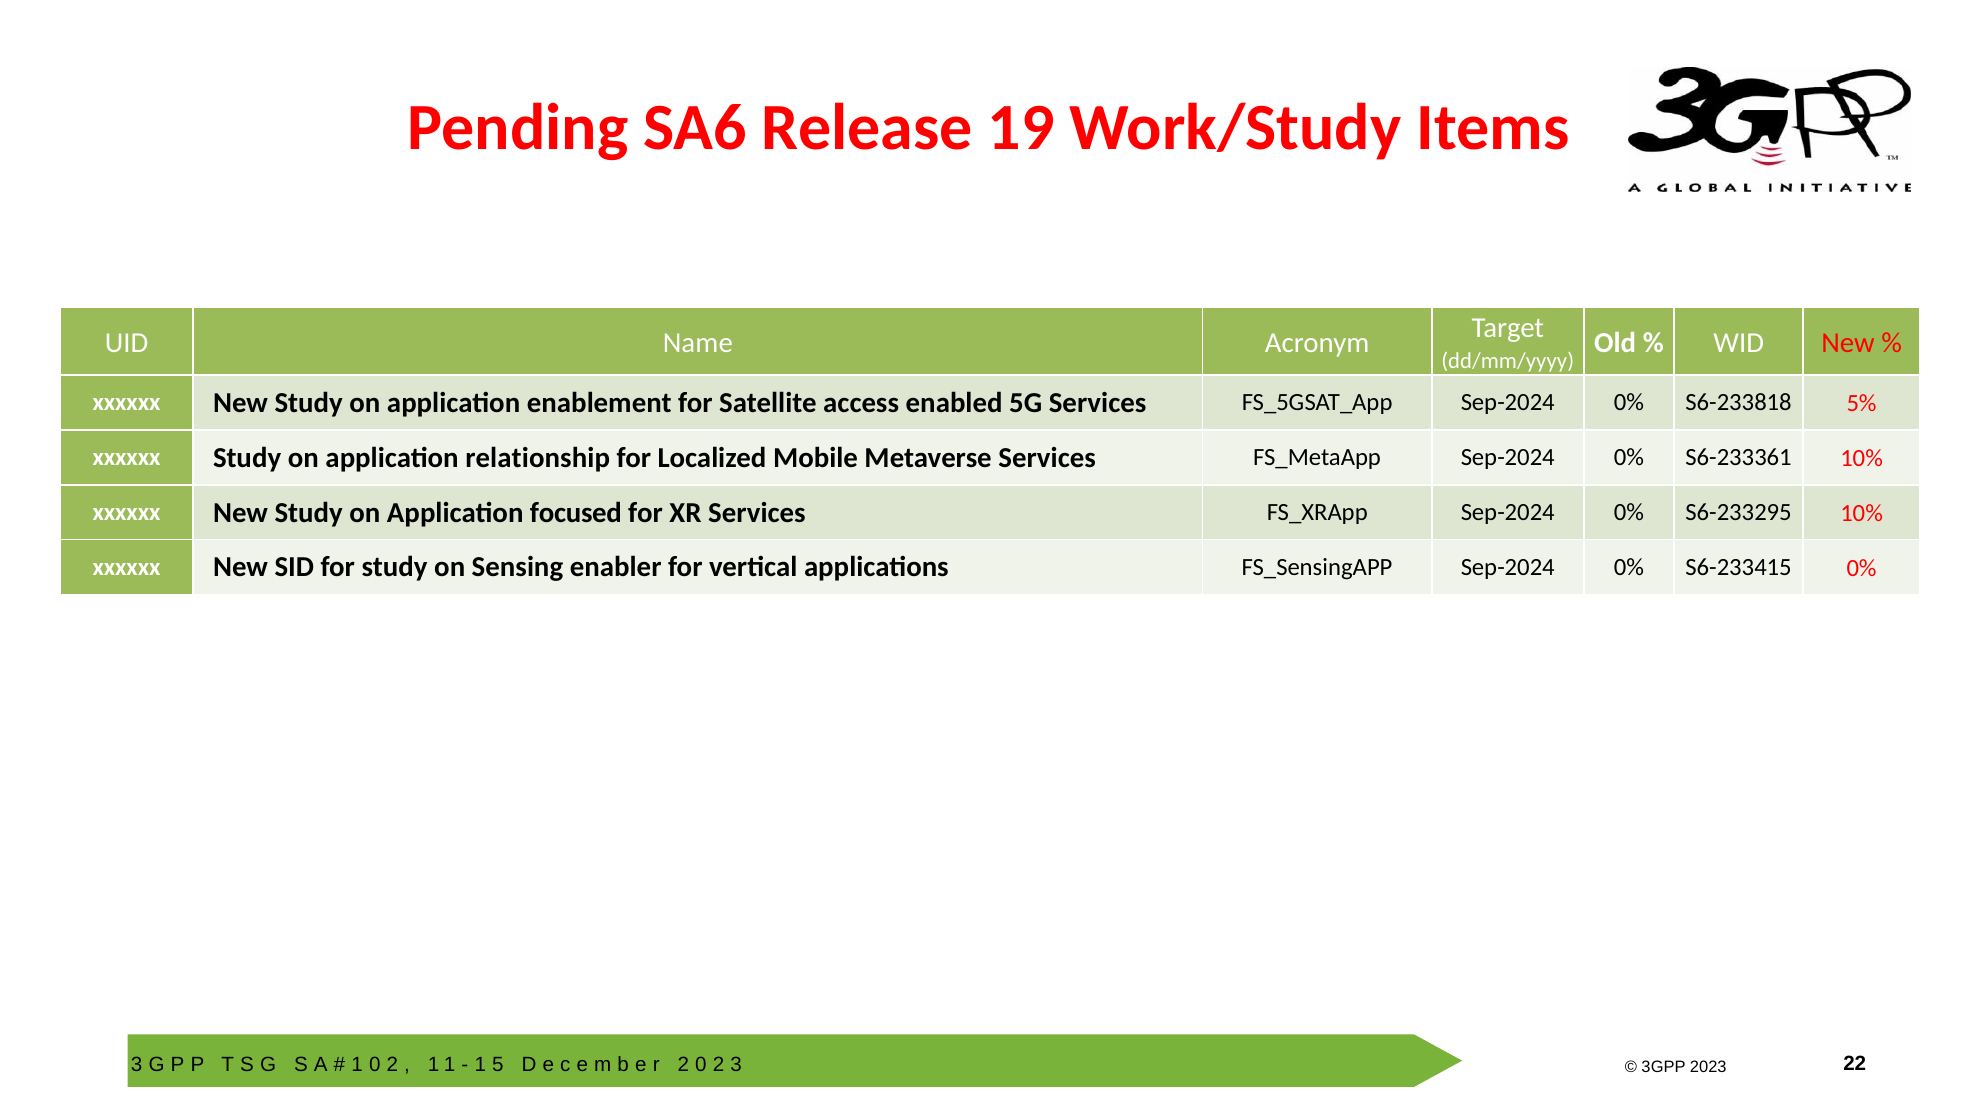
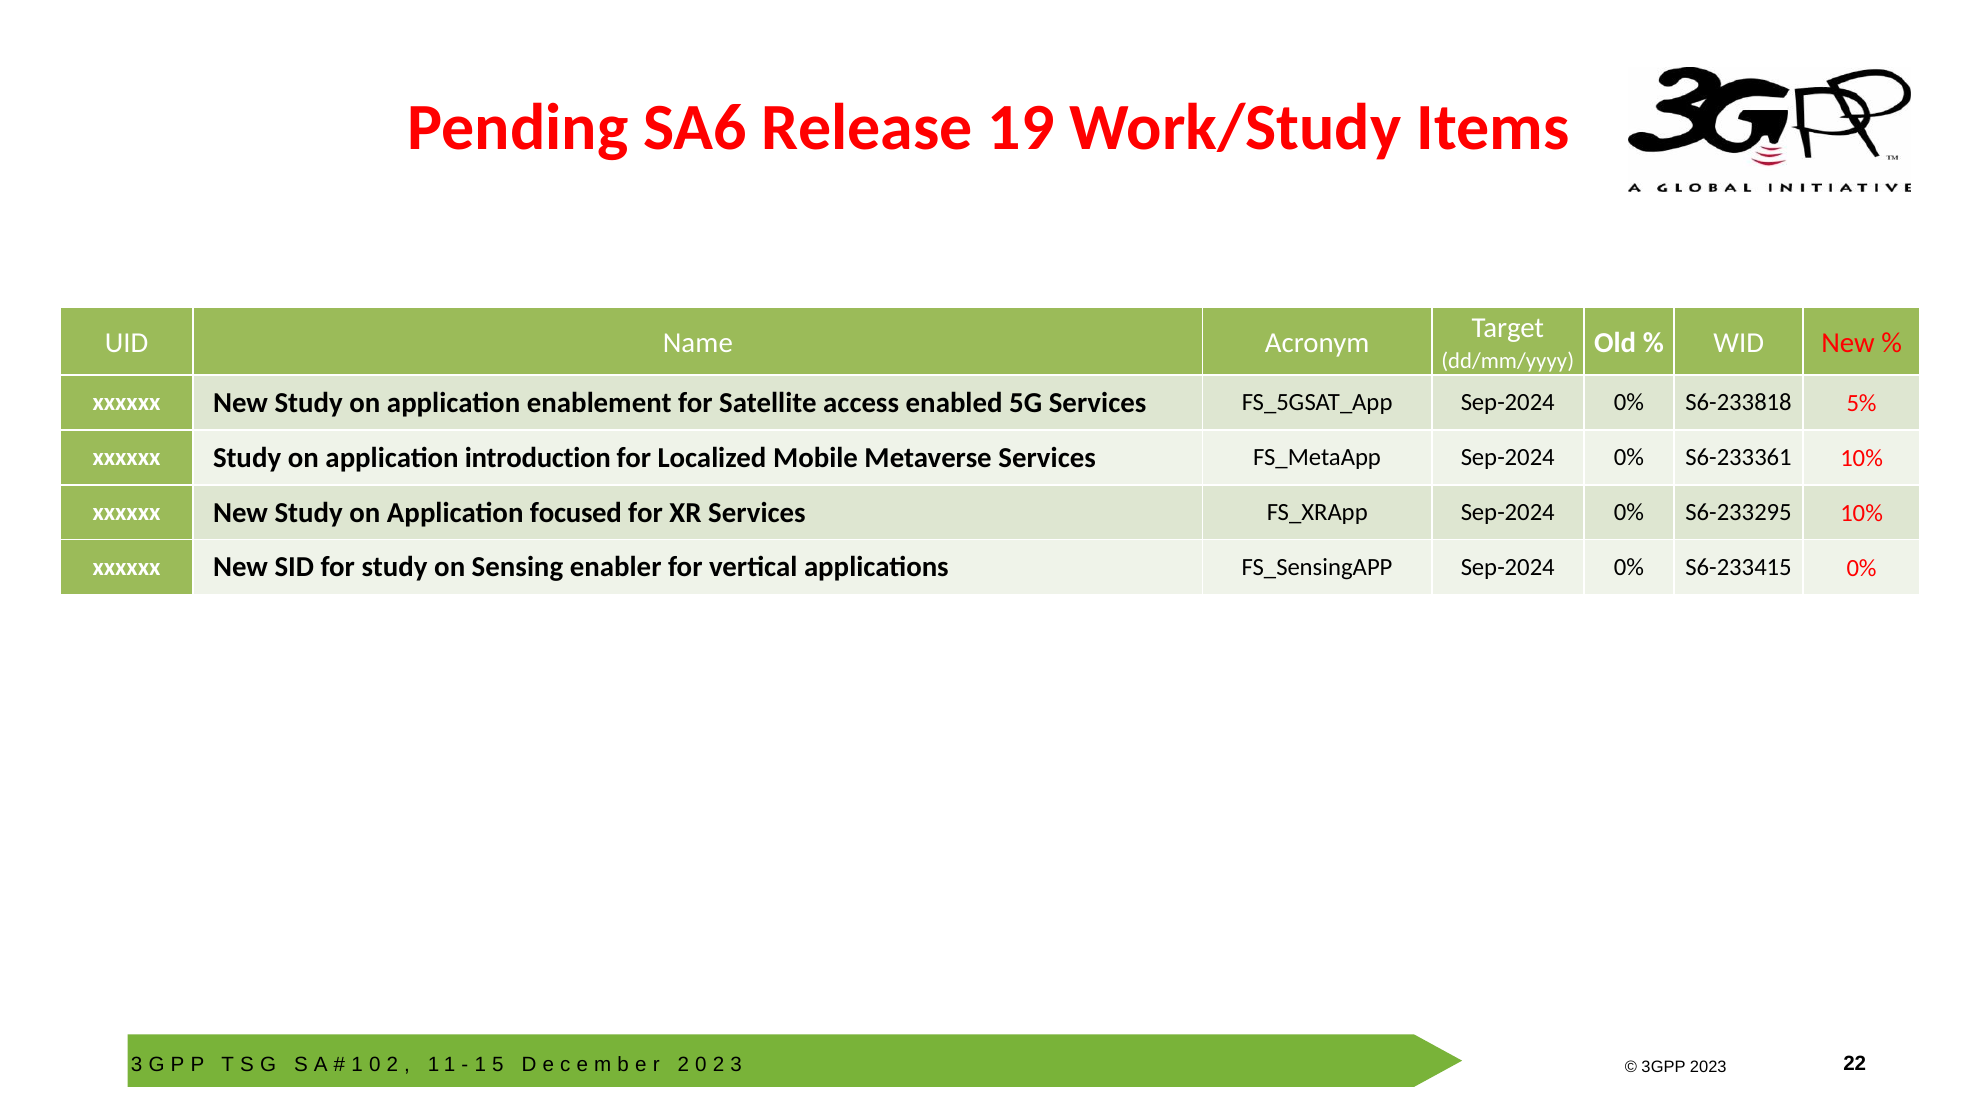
relationship: relationship -> introduction
